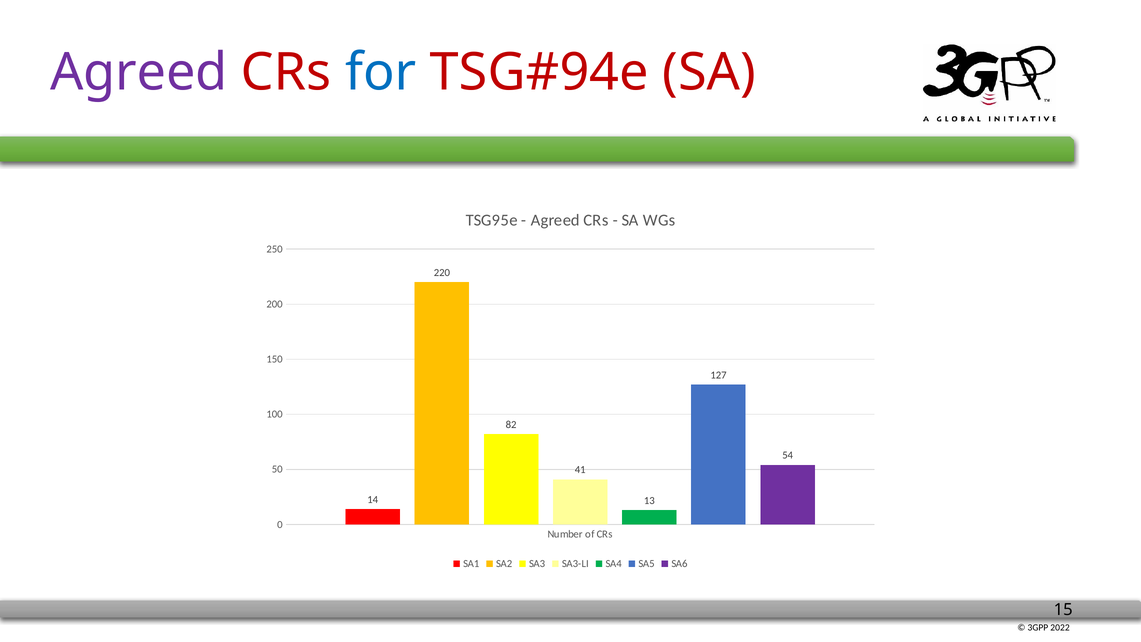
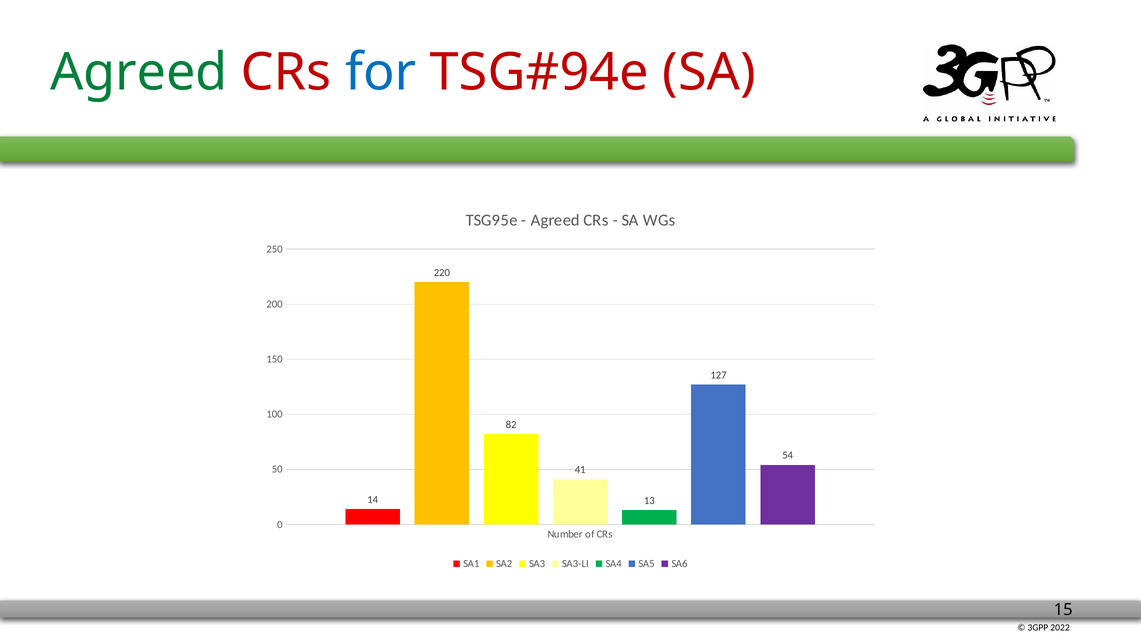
Agreed at (139, 72) colour: purple -> green
